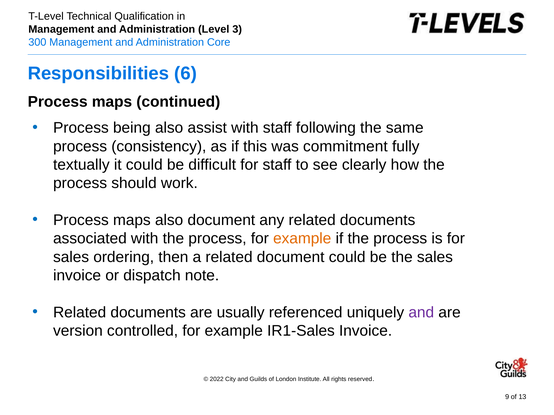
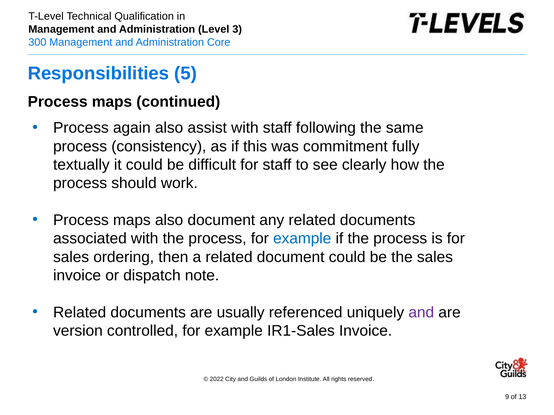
6: 6 -> 5
being: being -> again
example at (302, 239) colour: orange -> blue
